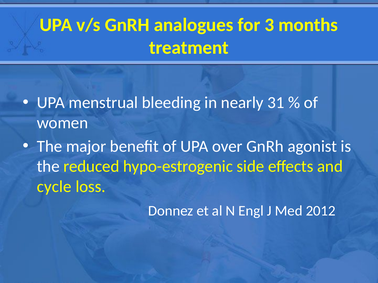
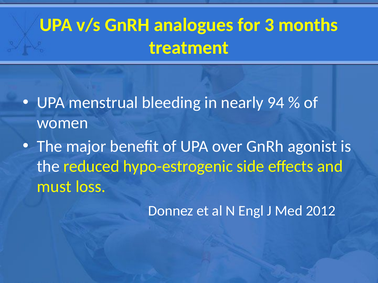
31: 31 -> 94
cycle: cycle -> must
